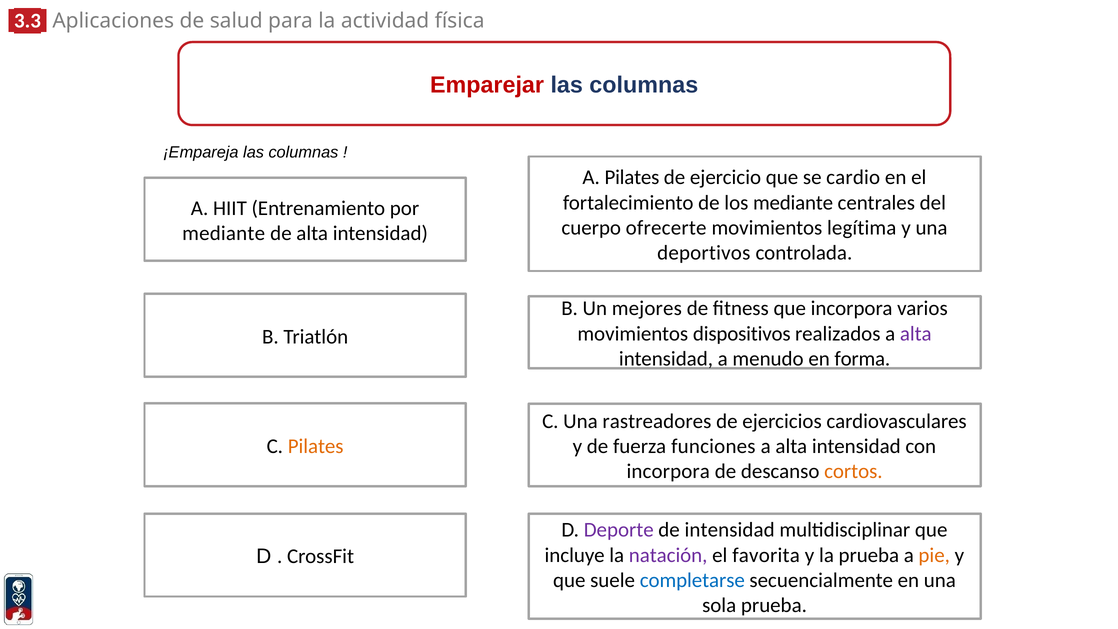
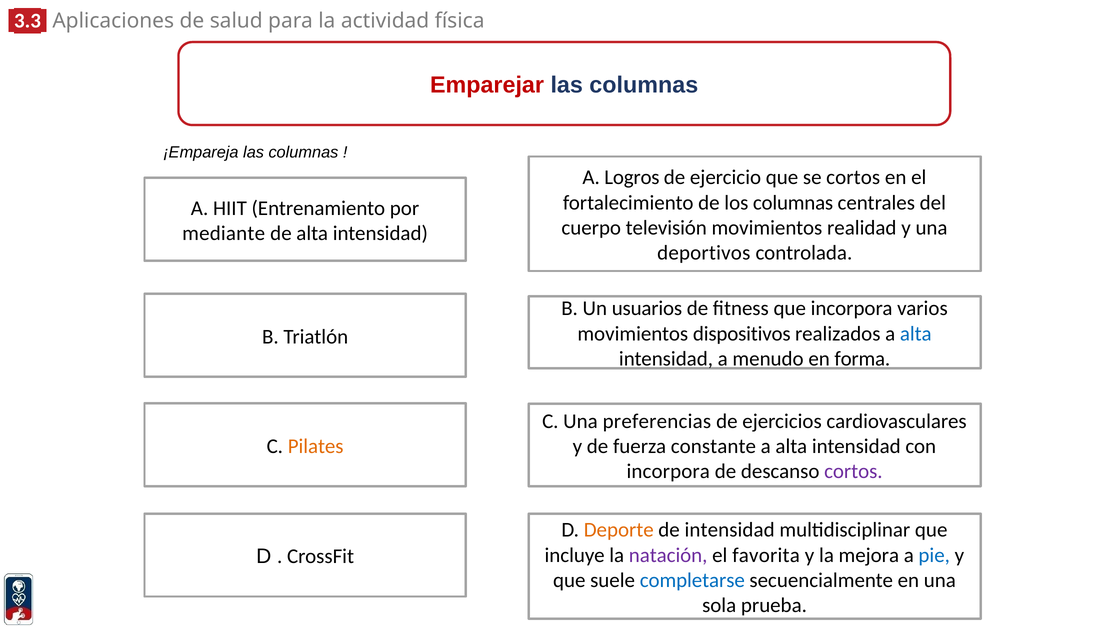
A Pilates: Pilates -> Logros
se cardio: cardio -> cortos
los mediante: mediante -> columnas
ofrecerte: ofrecerte -> televisión
legítima: legítima -> realidad
mejores: mejores -> usuarios
alta at (916, 334) colour: purple -> blue
rastreadores: rastreadores -> preferencias
funciones: funciones -> constante
cortos at (853, 471) colour: orange -> purple
Deporte colour: purple -> orange
la prueba: prueba -> mejora
pie colour: orange -> blue
